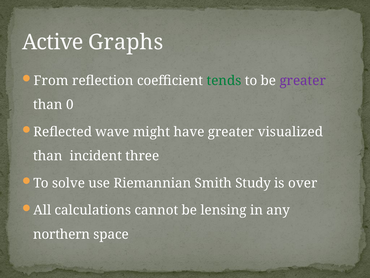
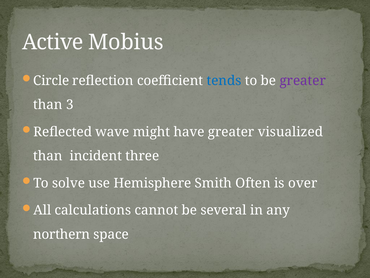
Graphs: Graphs -> Mobius
From: From -> Circle
tends colour: green -> blue
0: 0 -> 3
Riemannian: Riemannian -> Hemisphere
Study: Study -> Often
lensing: lensing -> several
